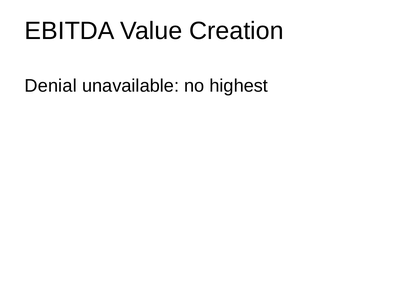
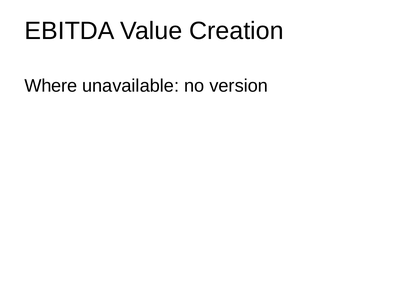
Denial: Denial -> Where
highest: highest -> version
